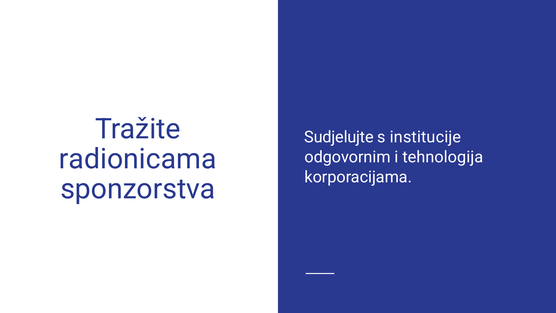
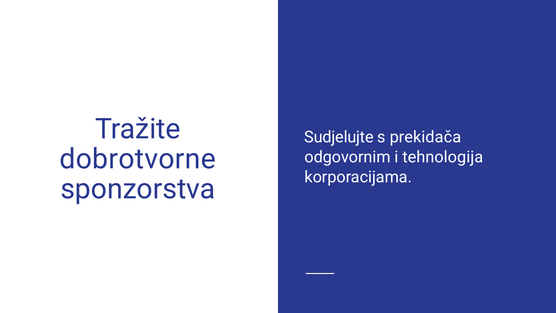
institucije: institucije -> prekidača
radionicama: radionicama -> dobrotvorne
